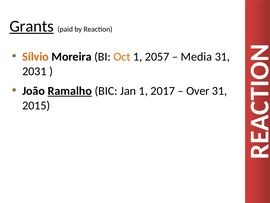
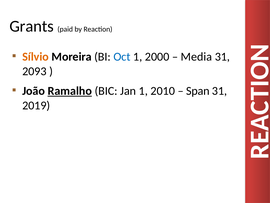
Grants underline: present -> none
Oct colour: orange -> blue
2057: 2057 -> 2000
2031: 2031 -> 2093
2017: 2017 -> 2010
Over: Over -> Span
2015: 2015 -> 2019
